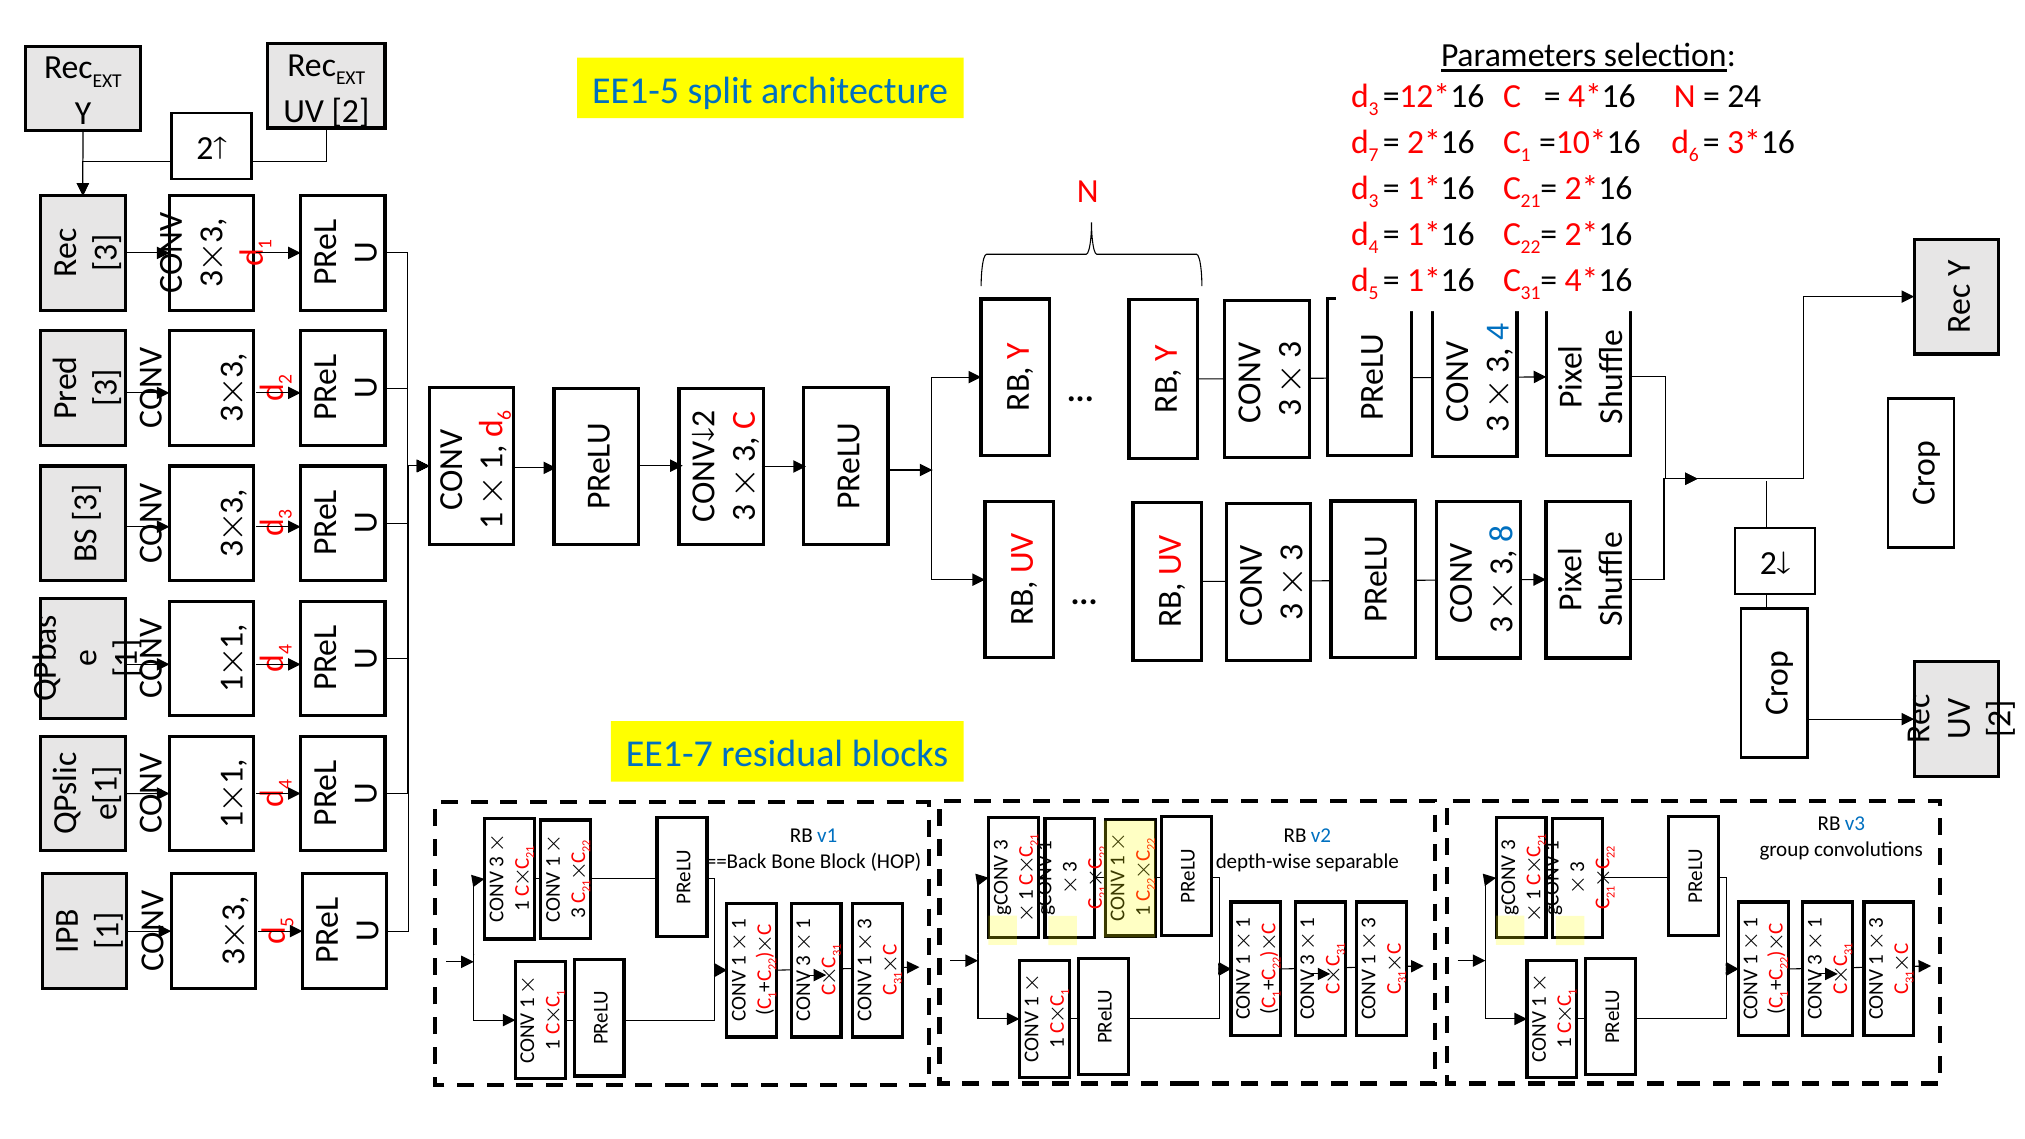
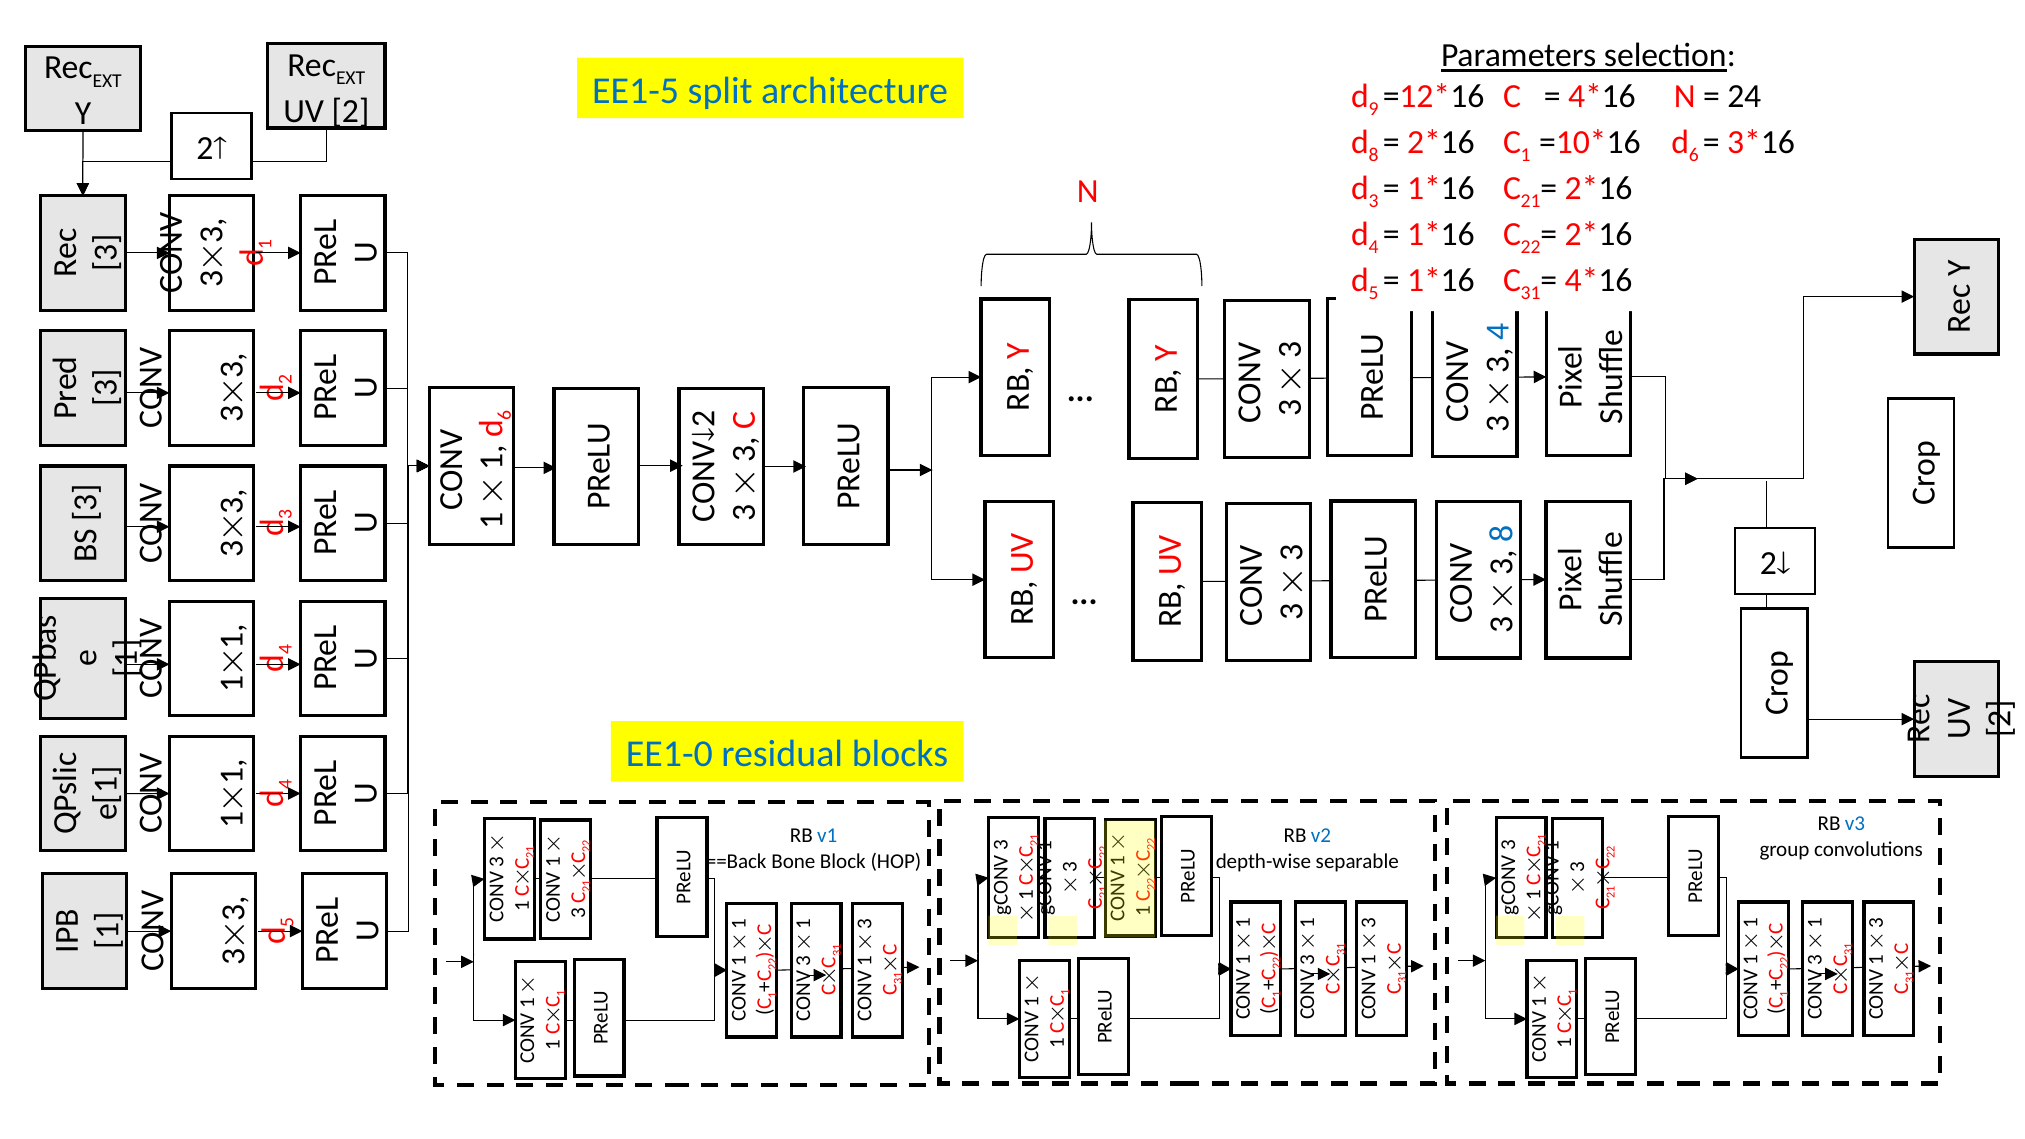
3 at (1374, 109): 3 -> 9
7 at (1374, 155): 7 -> 8
EE1-7: EE1-7 -> EE1-0
